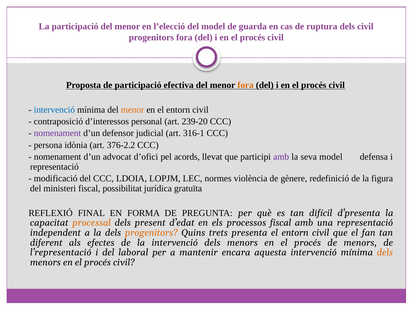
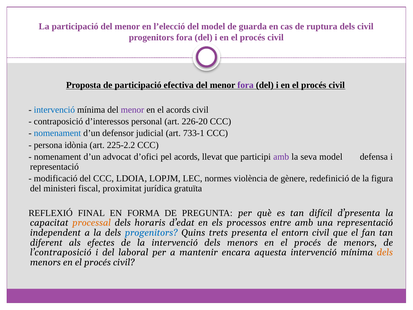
fora at (246, 85) colour: orange -> purple
menor at (132, 110) colour: orange -> purple
en el entorn: entorn -> acords
239-20: 239-20 -> 226-20
nomenament at (57, 133) colour: purple -> blue
316-1: 316-1 -> 733-1
376-2.2: 376-2.2 -> 225-2.2
possibilitat: possibilitat -> proximitat
present: present -> horaris
processos fiscal: fiscal -> entre
progenitors at (151, 233) colour: orange -> blue
l’representació: l’representació -> l’contraposició
